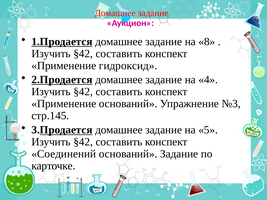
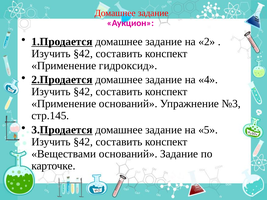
8: 8 -> 2
Соединений: Соединений -> Веществами
